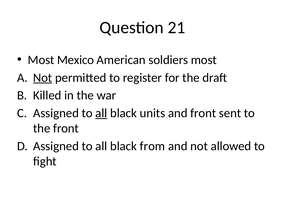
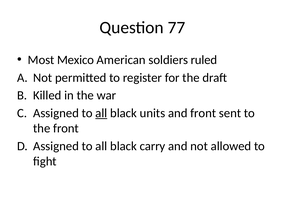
21: 21 -> 77
soldiers most: most -> ruled
Not at (43, 78) underline: present -> none
from: from -> carry
